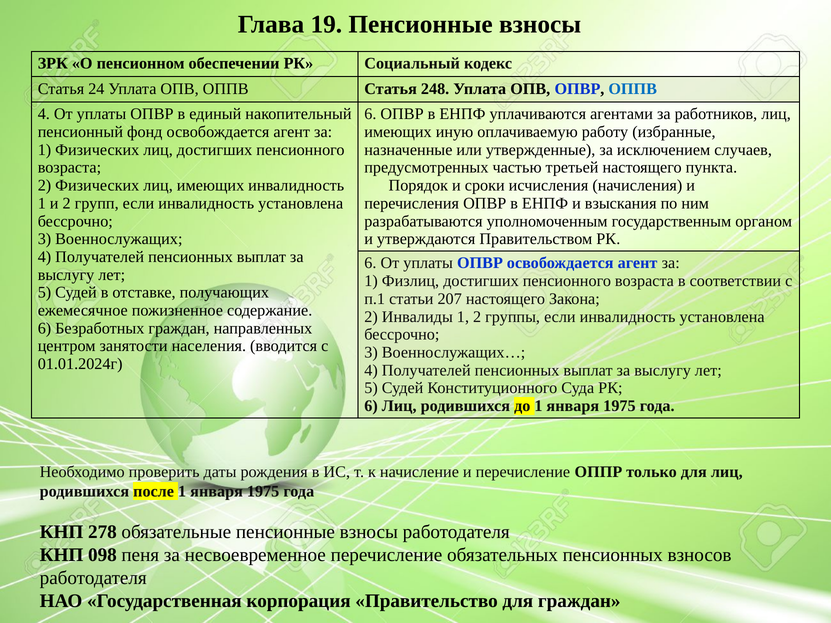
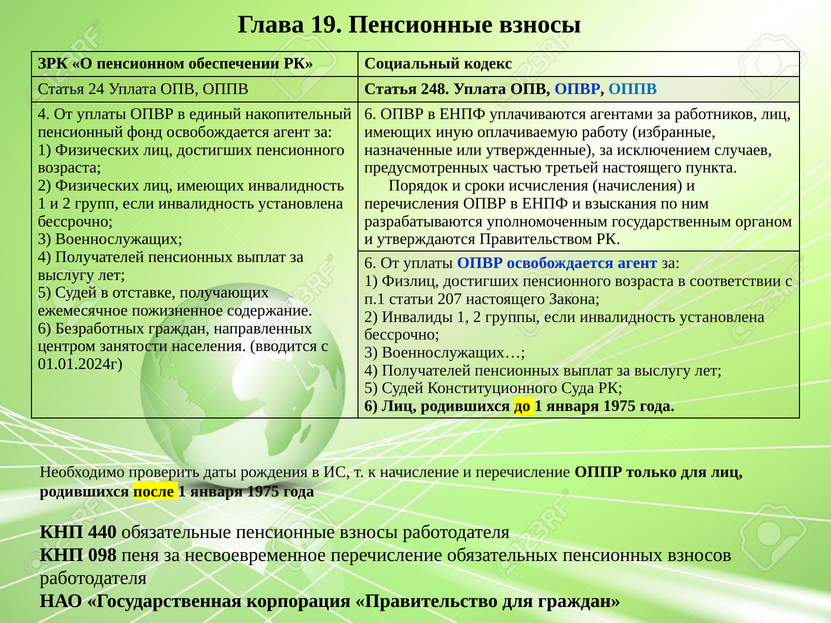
278: 278 -> 440
